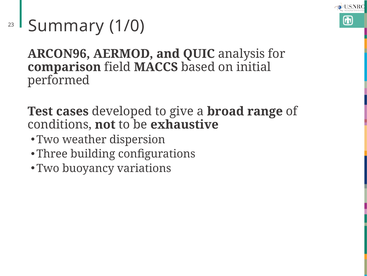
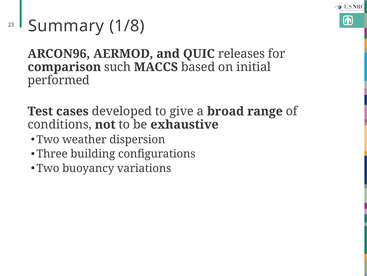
1/0: 1/0 -> 1/8
analysis: analysis -> releases
field: field -> such
